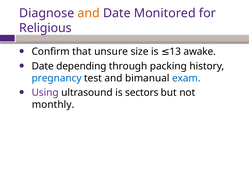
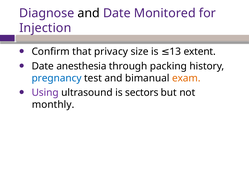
and at (89, 13) colour: orange -> black
Religious: Religious -> Injection
unsure: unsure -> privacy
awake: awake -> extent
depending: depending -> anesthesia
exam colour: blue -> orange
